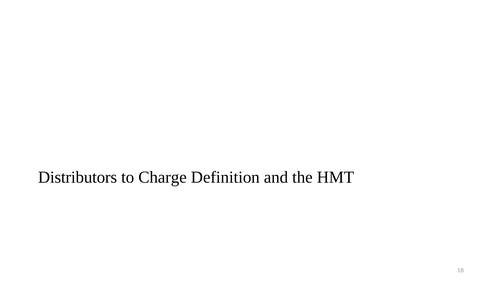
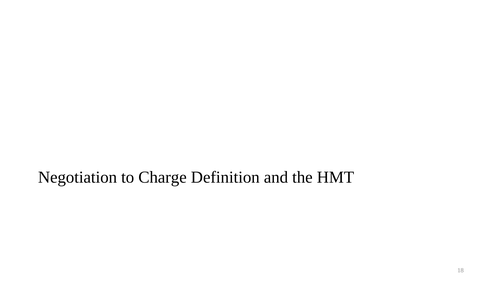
Distributors: Distributors -> Negotiation
